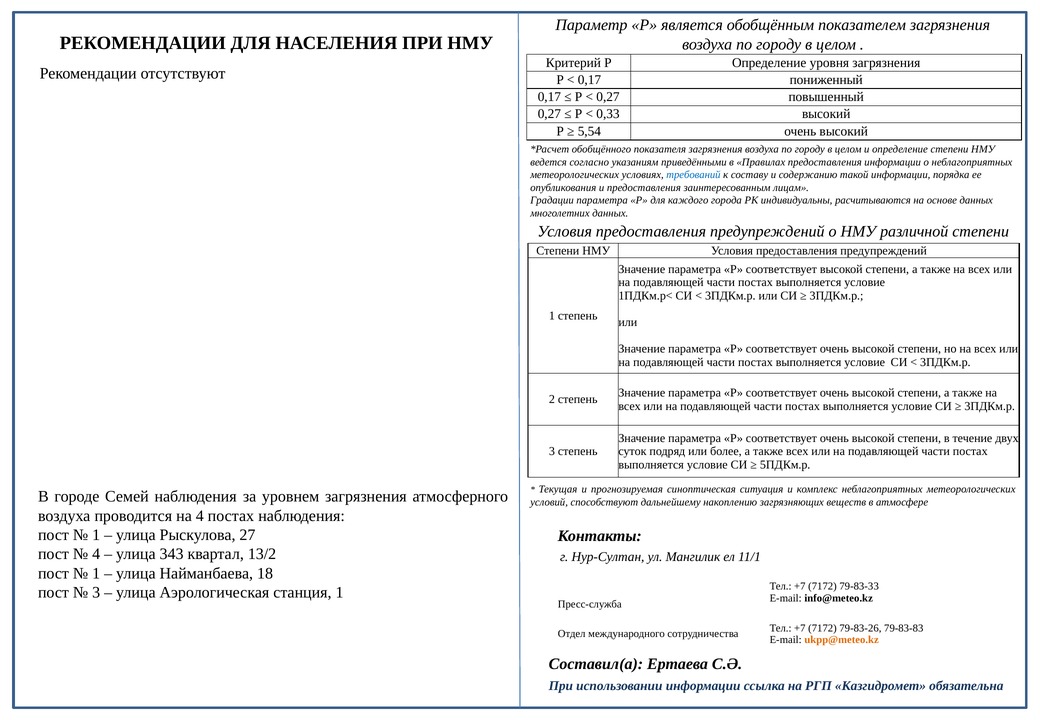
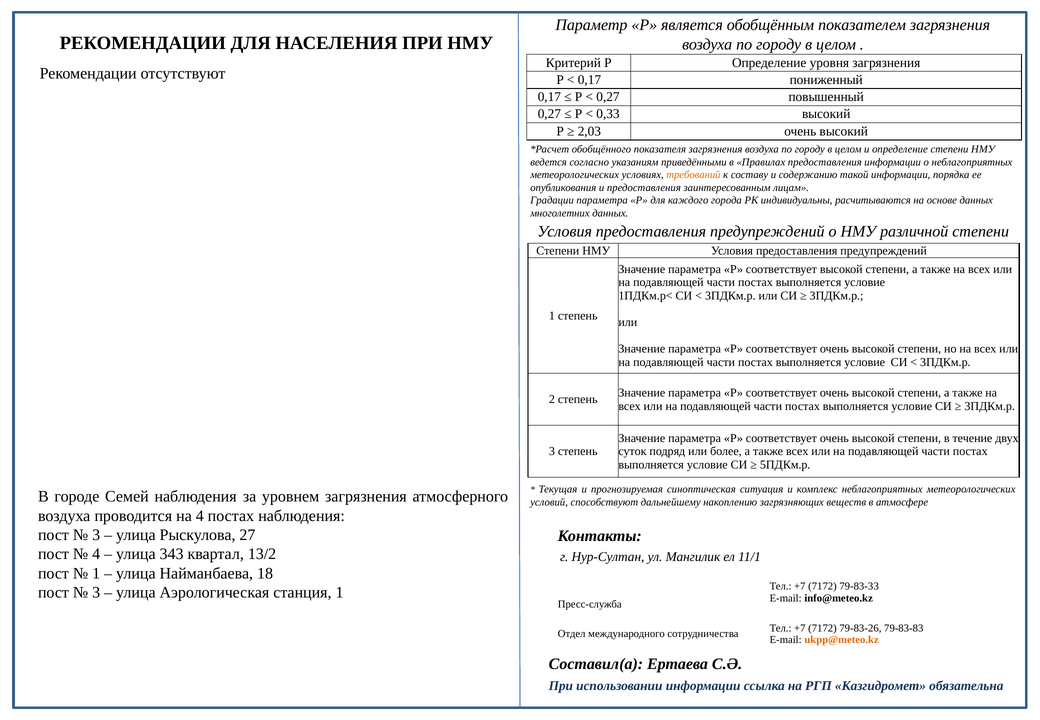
5,54: 5,54 -> 2,03
требований colour: blue -> orange
1 at (96, 535): 1 -> 3
